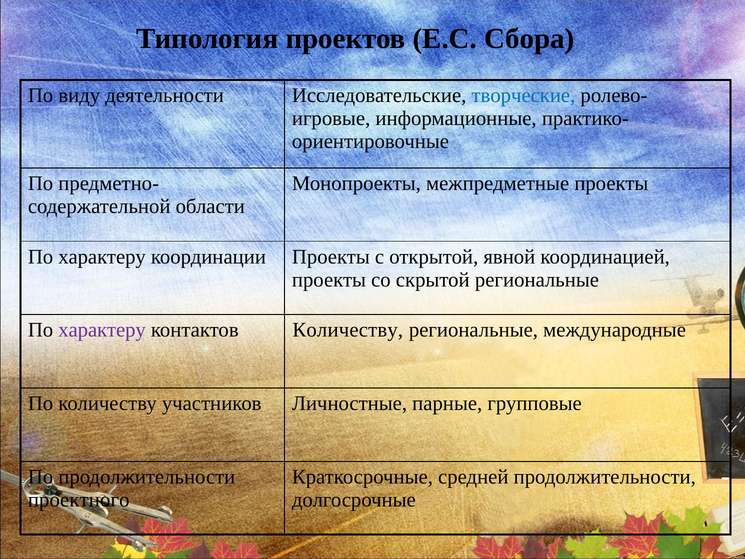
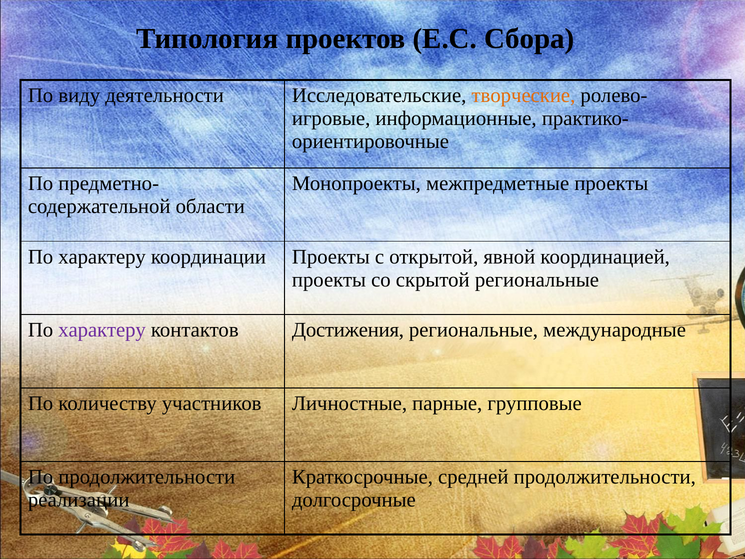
творческие colour: blue -> orange
контактов Количеству: Количеству -> Достижения
проектного: проектного -> реализации
